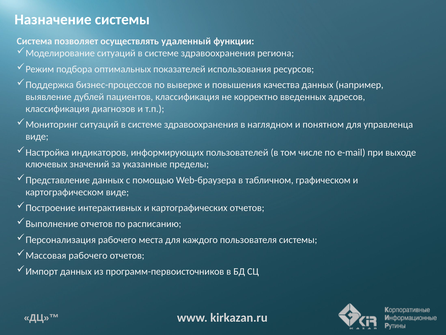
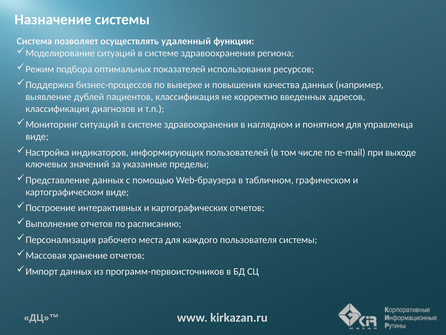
рабочего at (88, 255): рабочего -> хранение
